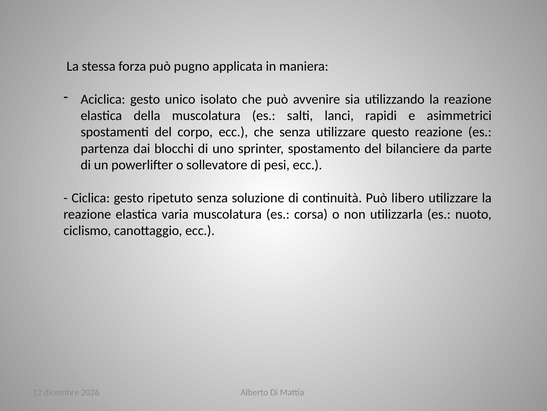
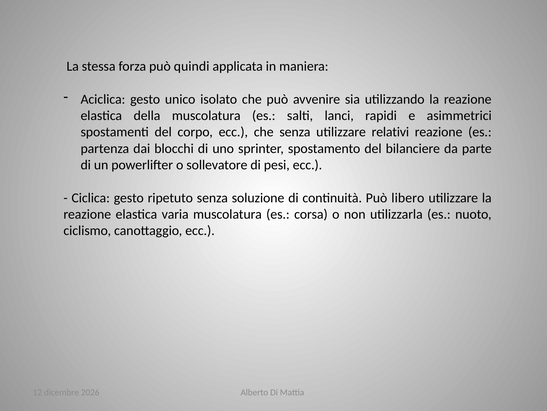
pugno: pugno -> quindi
questo: questo -> relativi
